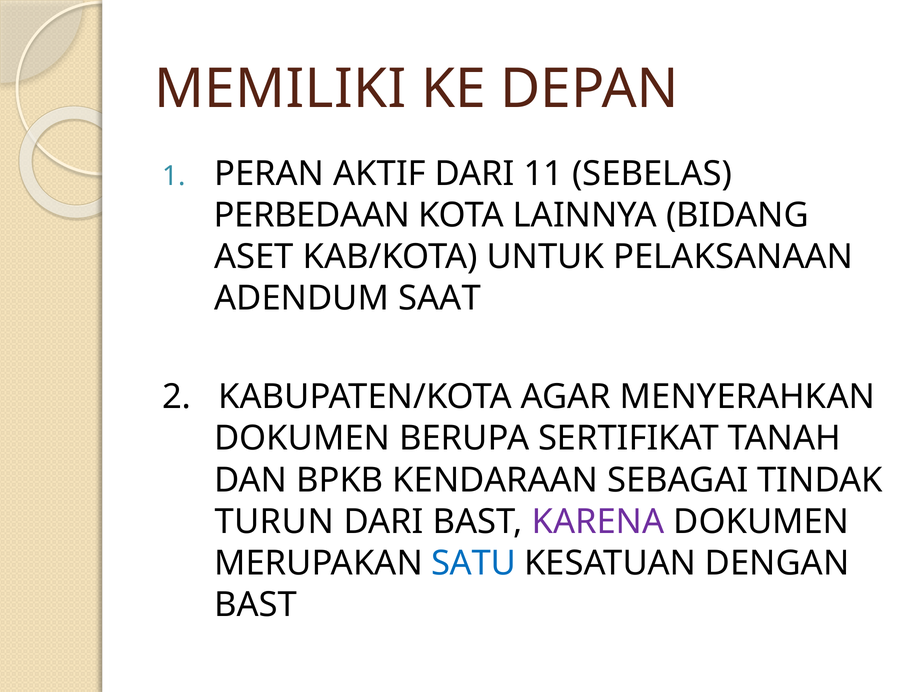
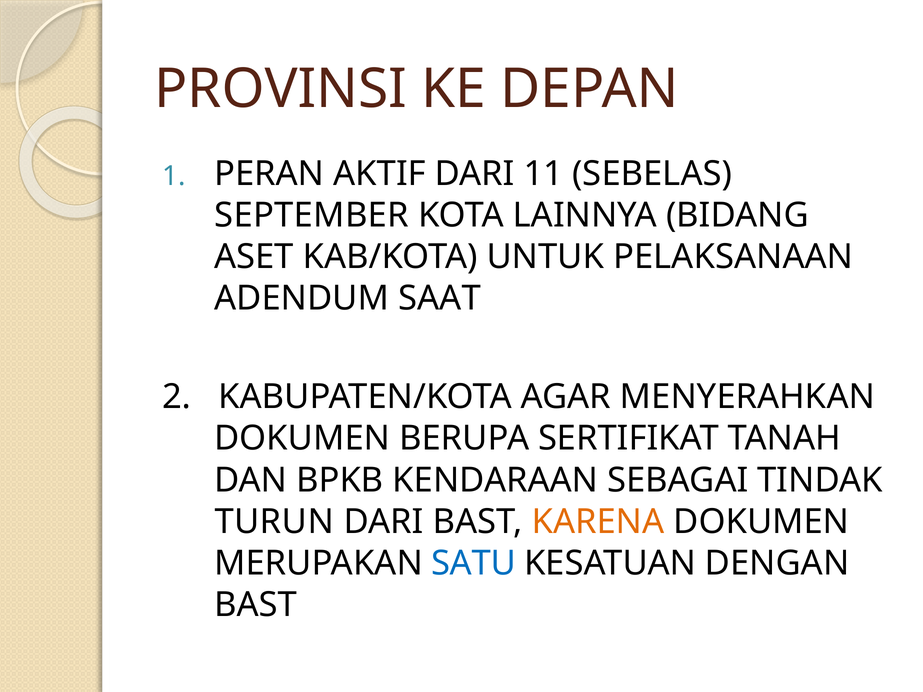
MEMILIKI: MEMILIKI -> PROVINSI
PERBEDAAN: PERBEDAAN -> SEPTEMBER
KARENA colour: purple -> orange
